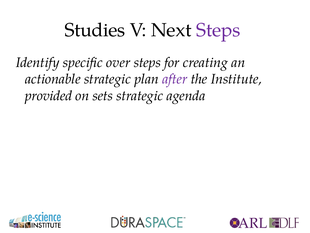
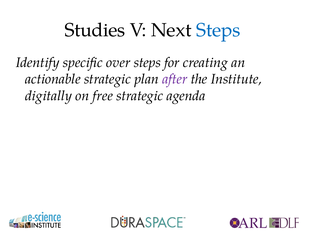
Steps at (218, 30) colour: purple -> blue
provided: provided -> digitally
sets: sets -> free
